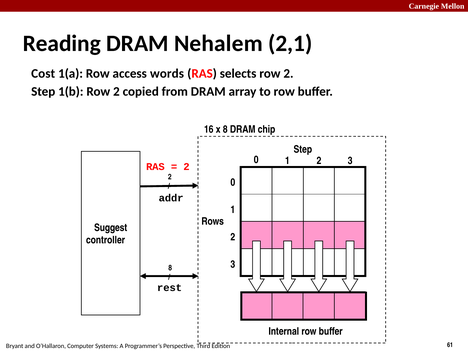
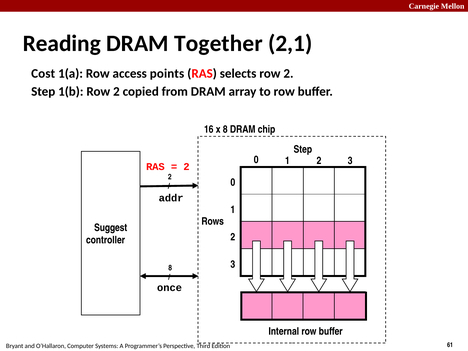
Nehalem: Nehalem -> Together
words: words -> points
rest: rest -> once
